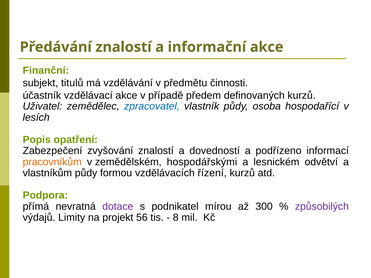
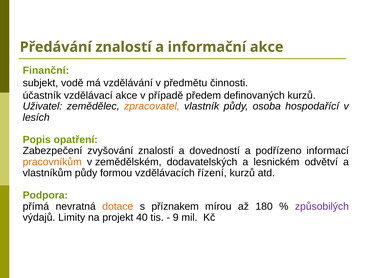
titulů: titulů -> vodě
zpracovatel colour: blue -> orange
hospodářskými: hospodářskými -> dodavatelských
dotace colour: purple -> orange
podnikatel: podnikatel -> příznakem
300: 300 -> 180
56: 56 -> 40
8: 8 -> 9
